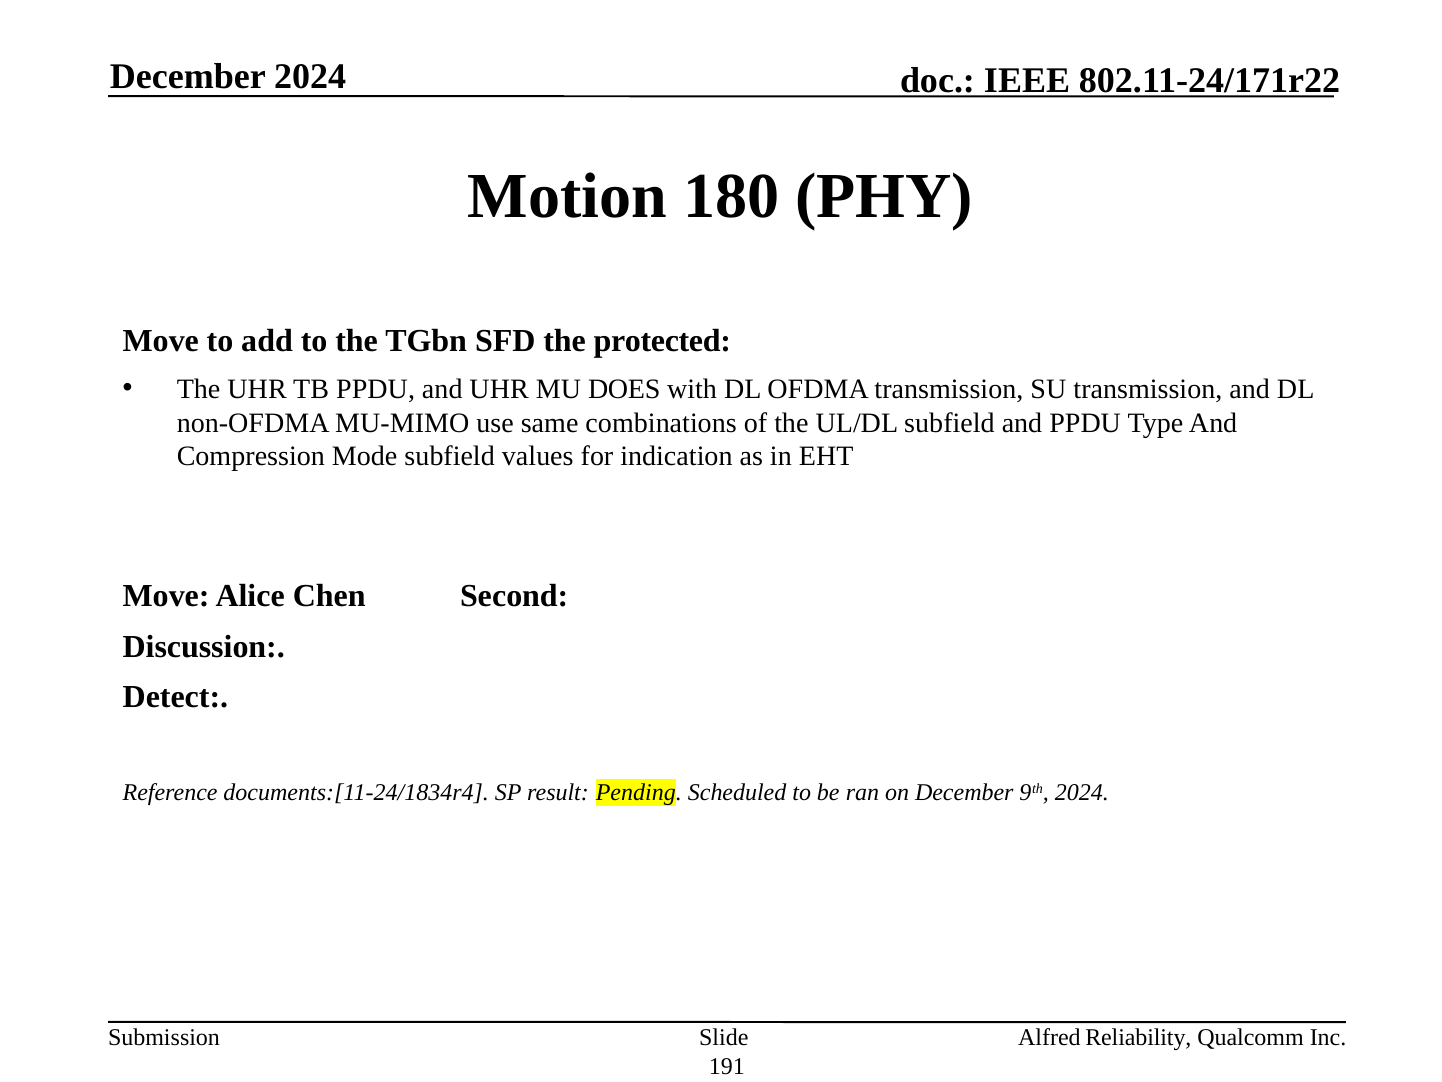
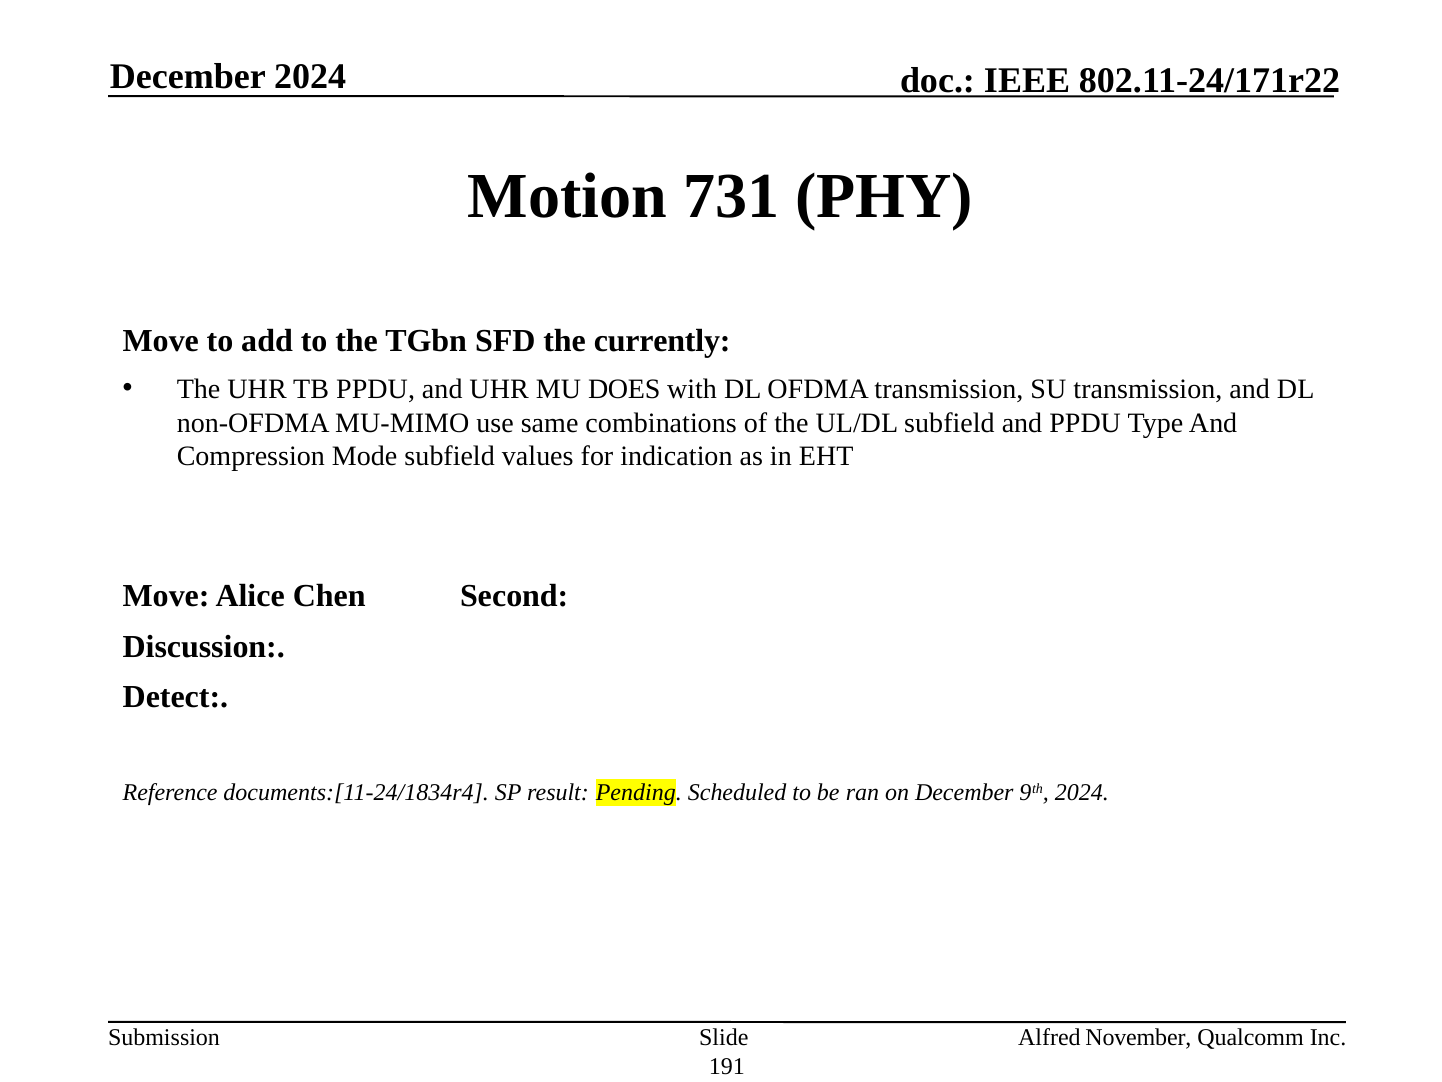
180: 180 -> 731
protected: protected -> currently
Reliability: Reliability -> November
